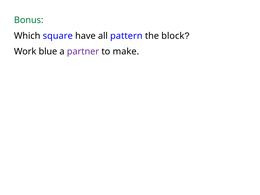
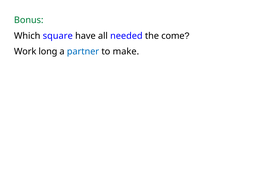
pattern: pattern -> needed
block: block -> come
blue: blue -> long
partner colour: purple -> blue
